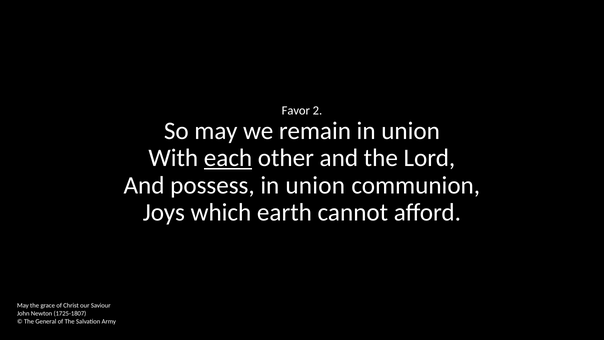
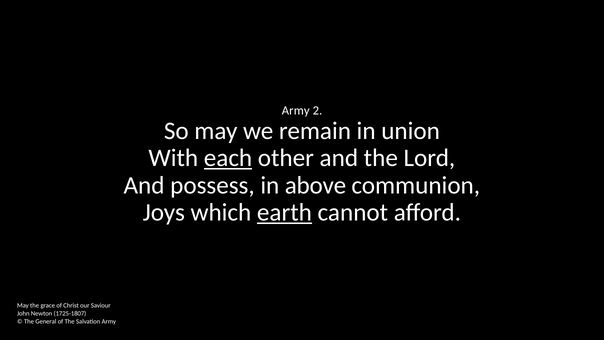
Favor at (296, 110): Favor -> Army
possess in union: union -> above
earth underline: none -> present
